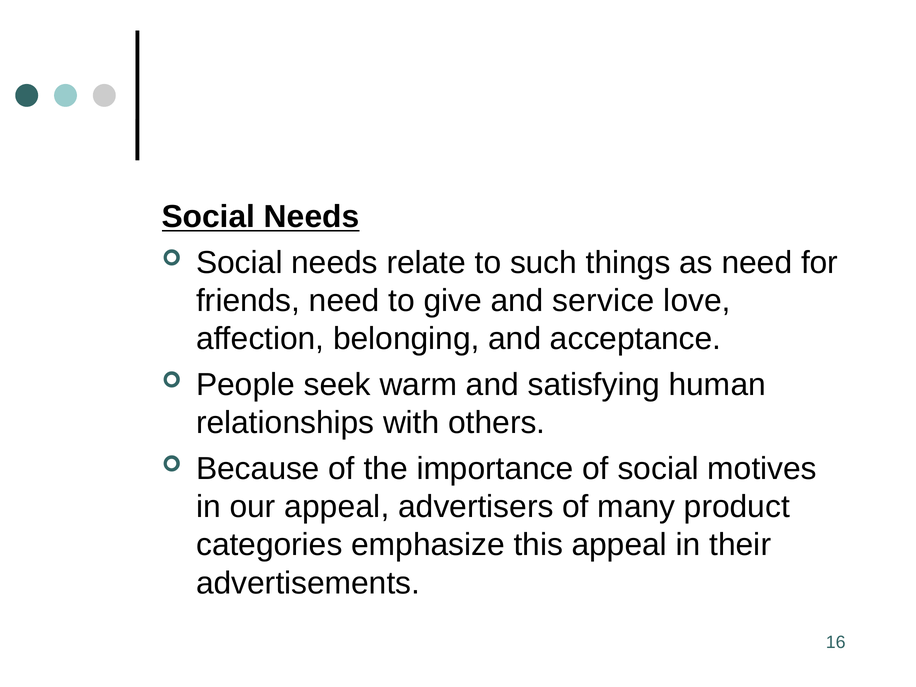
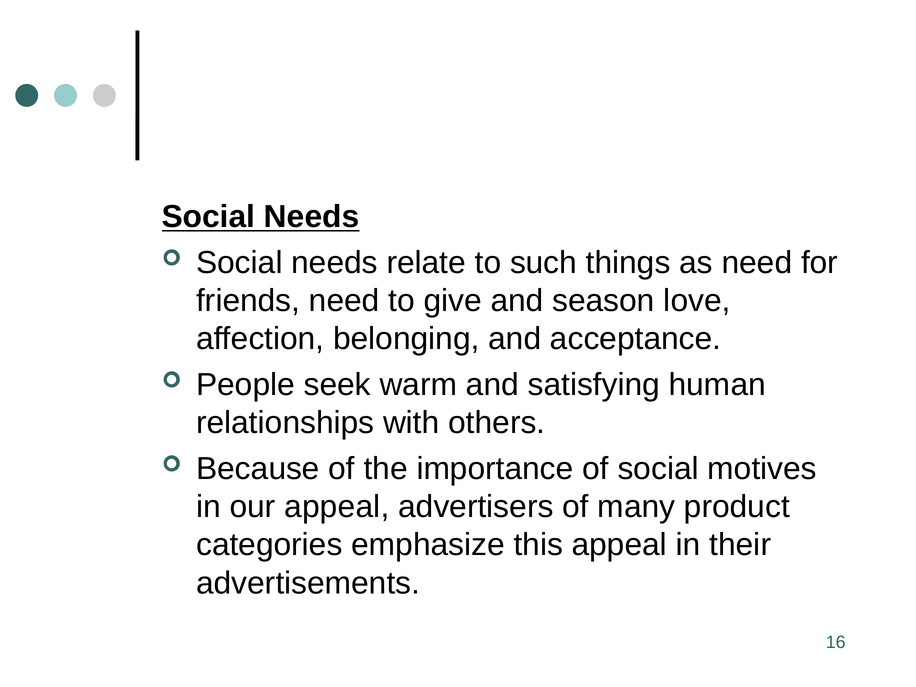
service: service -> season
